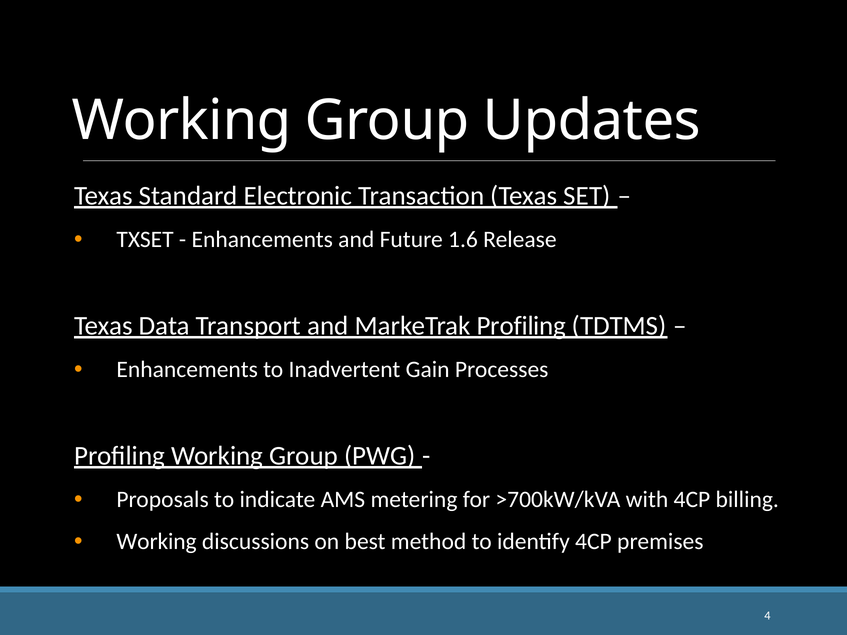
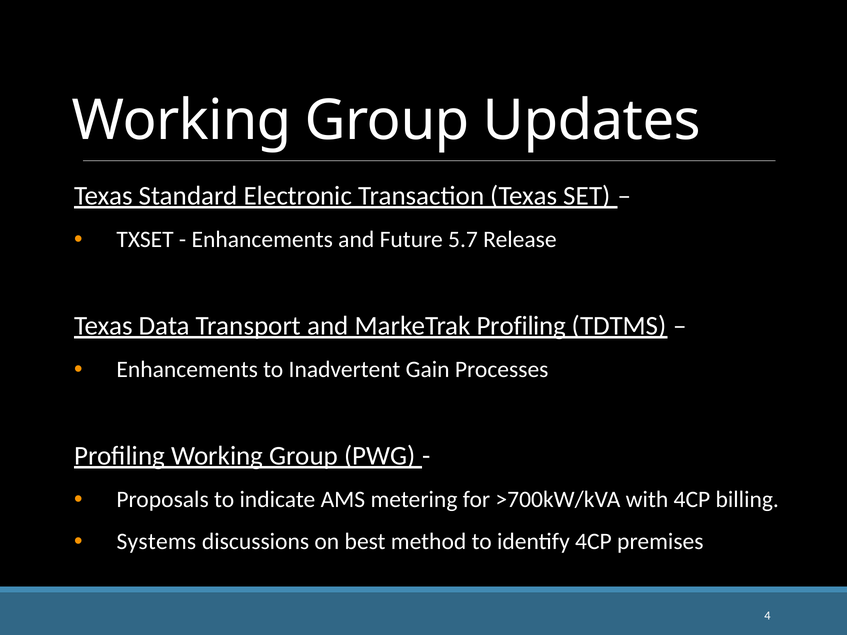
1.6: 1.6 -> 5.7
Working at (157, 542): Working -> Systems
